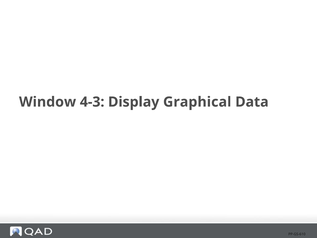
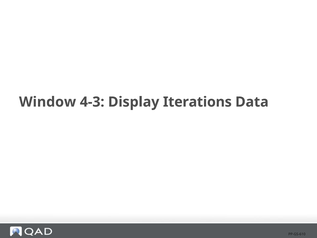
Graphical: Graphical -> Iterations
